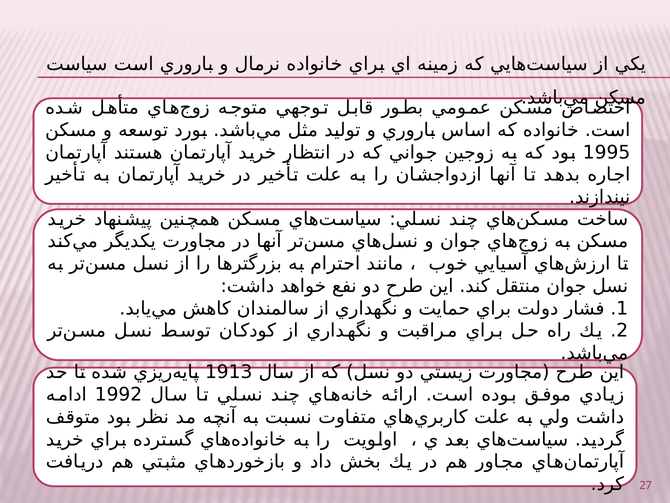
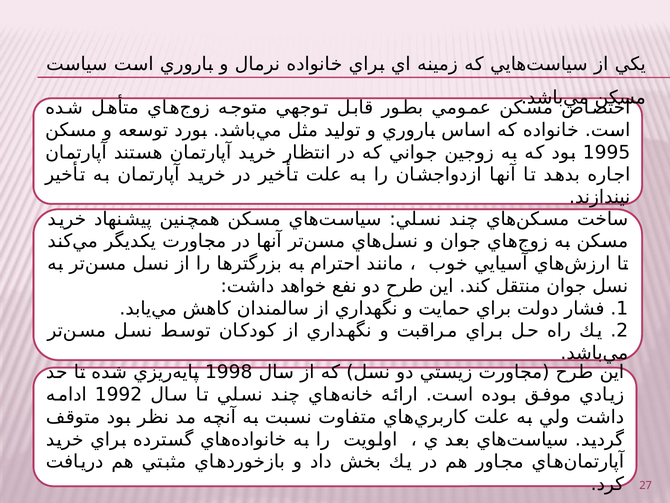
1913: 1913 -> 1998
